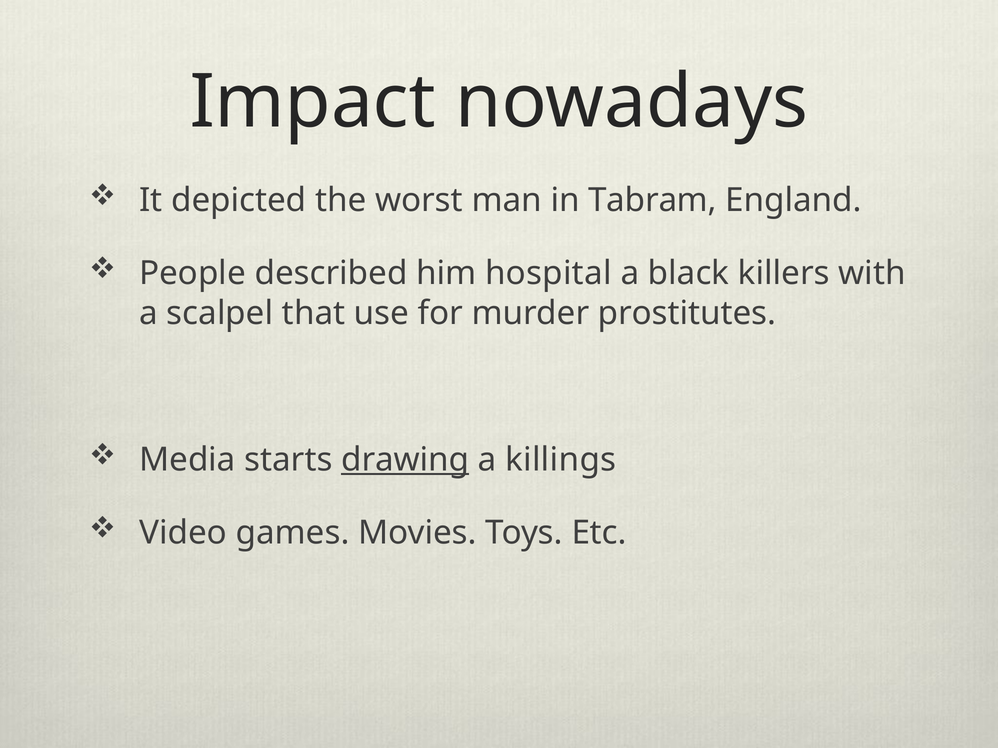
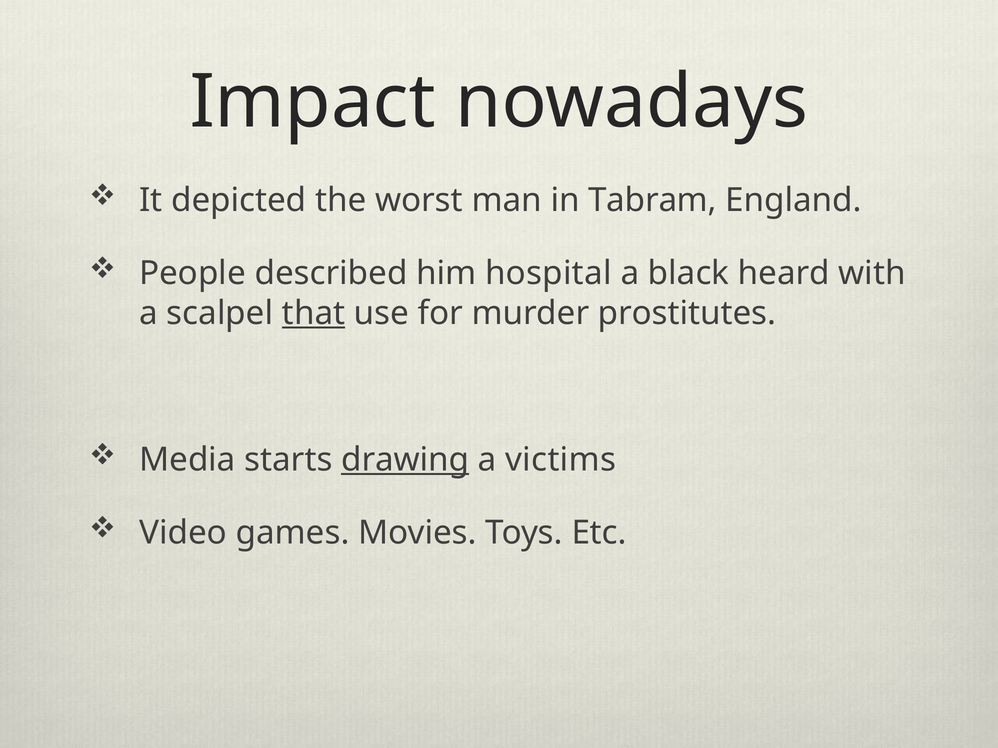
killers: killers -> heard
that underline: none -> present
killings: killings -> victims
